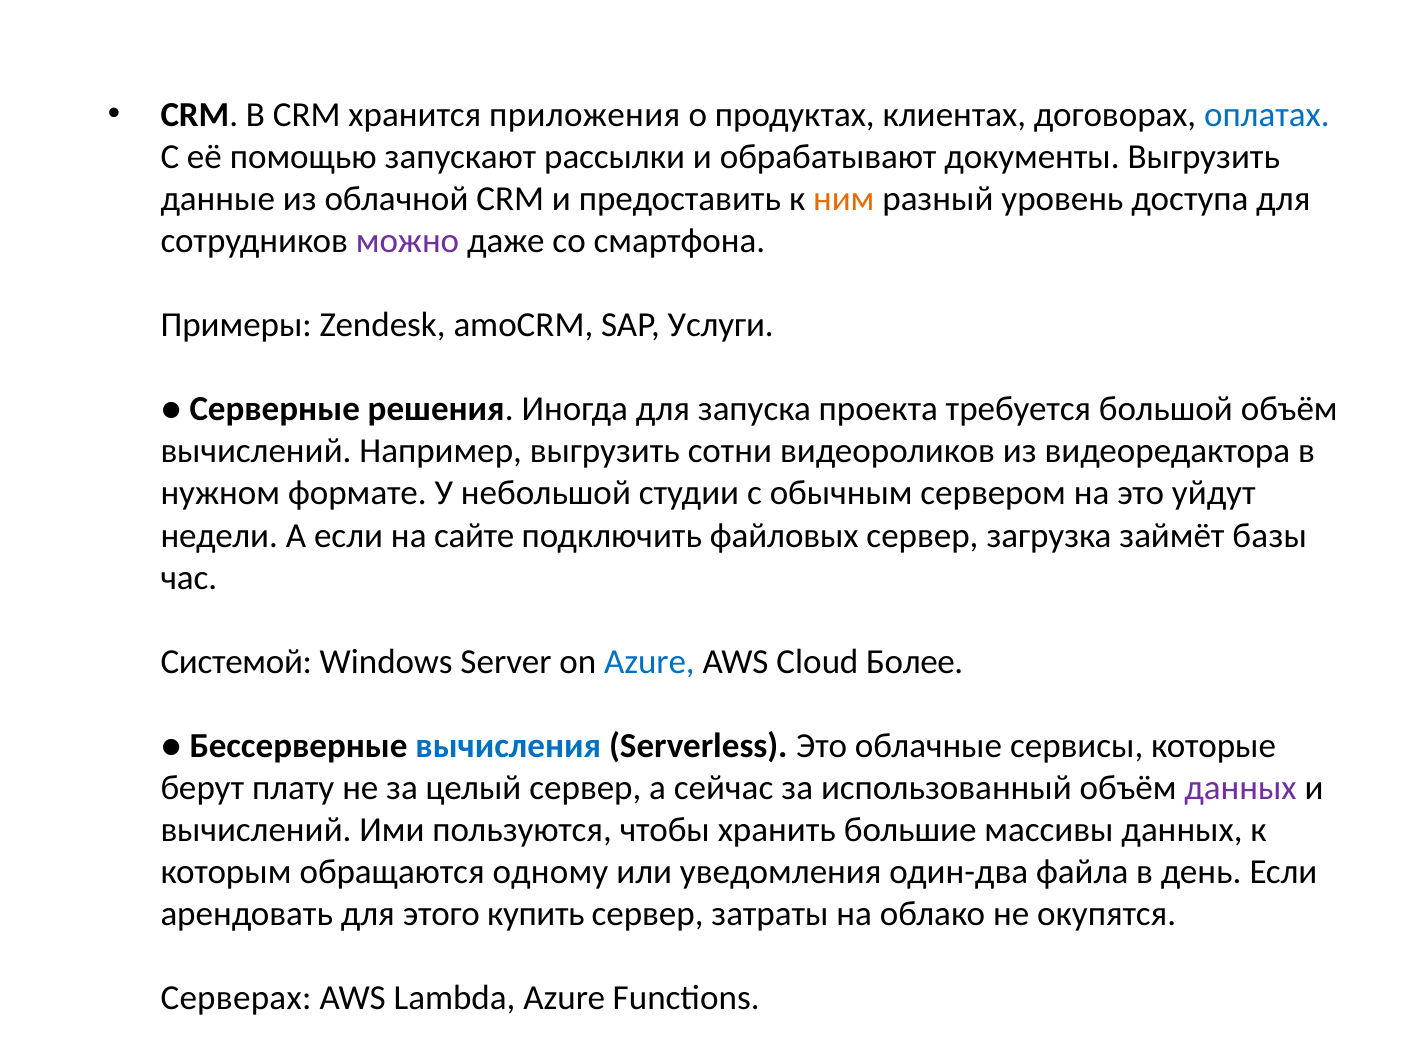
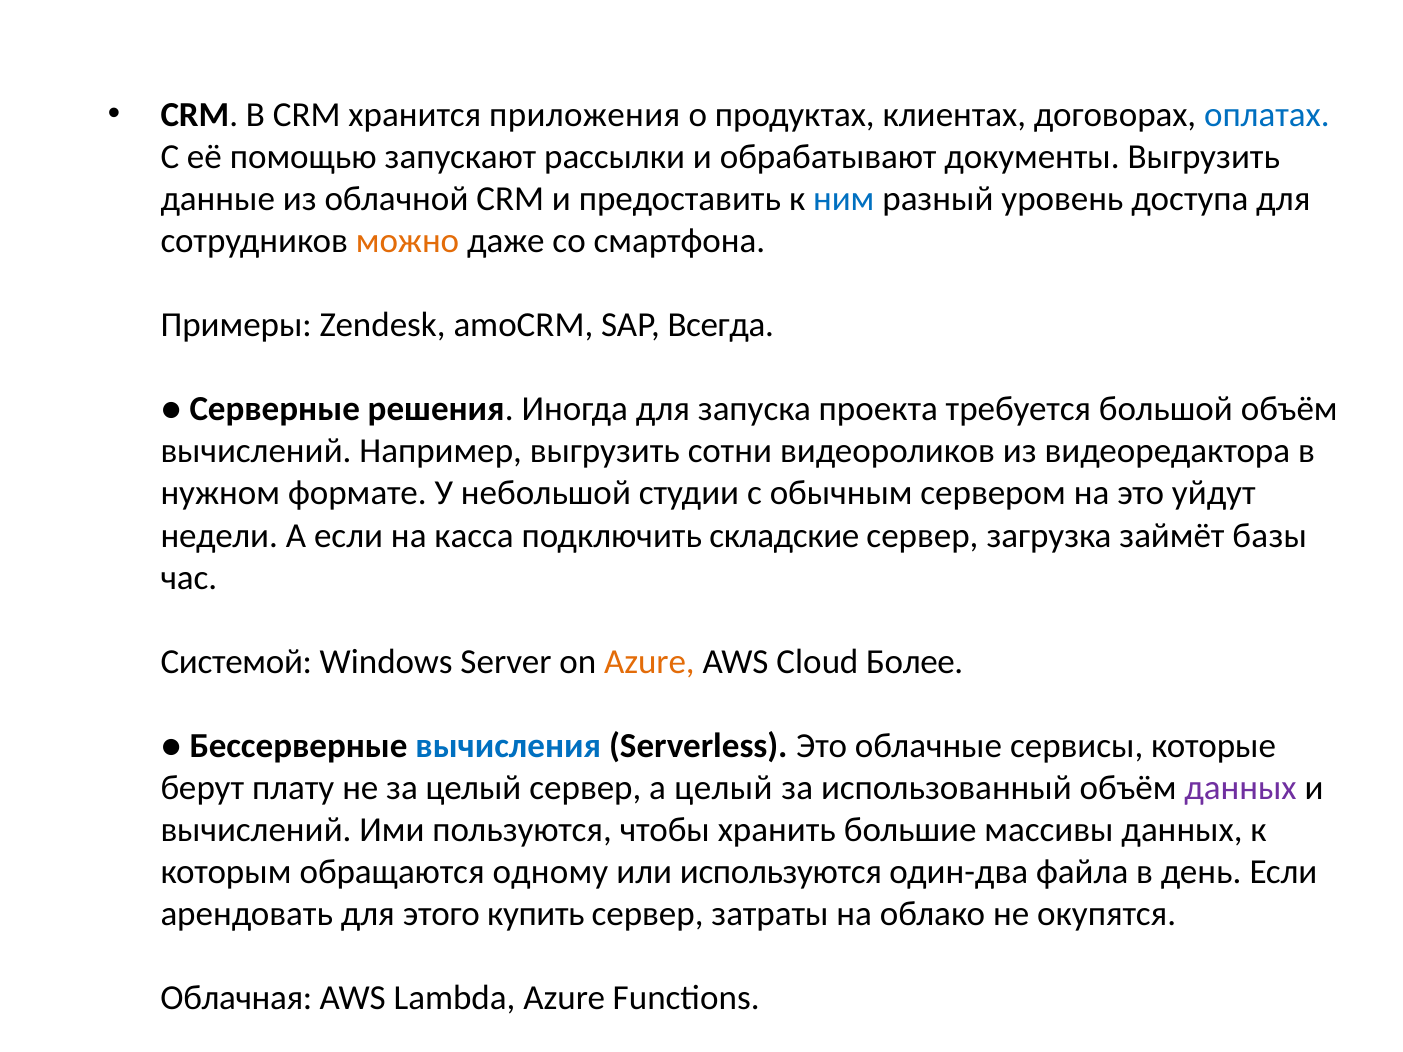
ним colour: orange -> blue
можно colour: purple -> orange
Услуги: Услуги -> Всегда
сайте: сайте -> касса
файловых: файловых -> складские
Azure at (649, 662) colour: blue -> orange
а сейчас: сейчас -> целый
уведомления: уведомления -> используются
Серверах: Серверах -> Облачная
